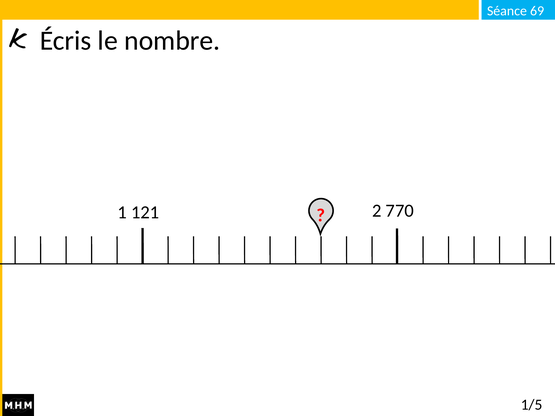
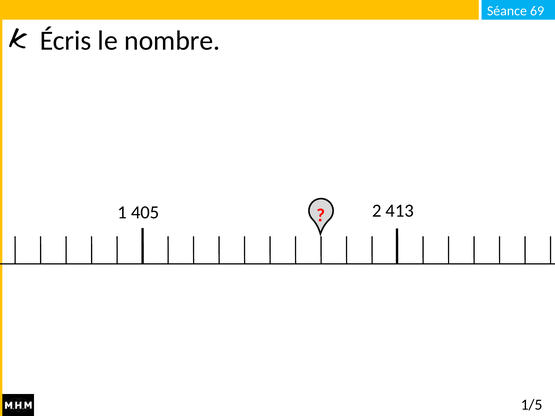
121: 121 -> 405
770: 770 -> 413
